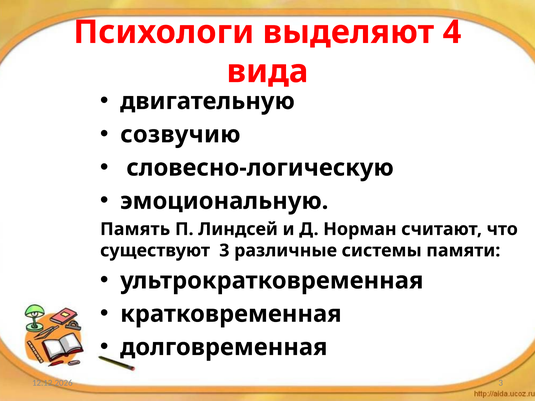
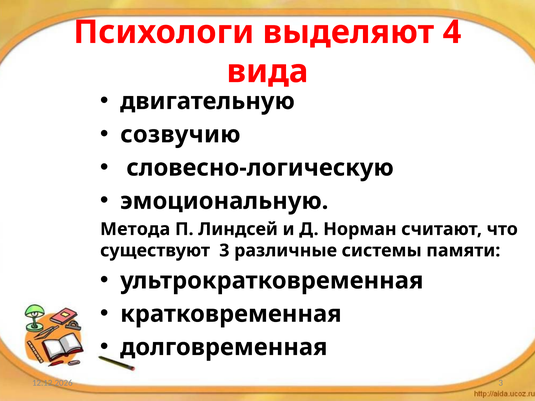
Память: Память -> Метода
